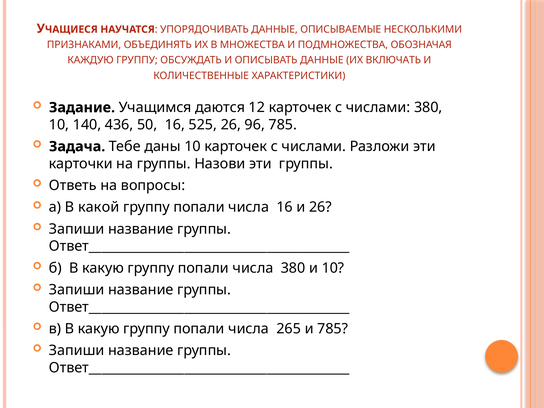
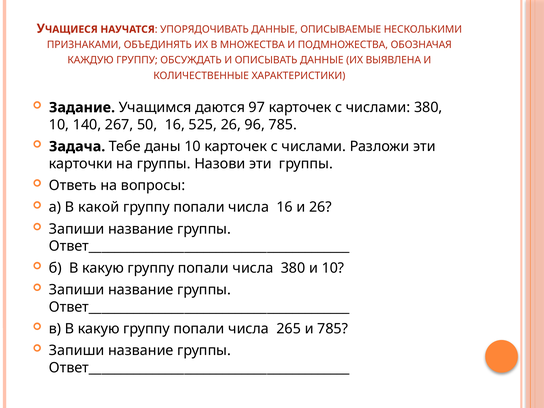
ВКЛЮЧАТЬ: ВКЛЮЧАТЬ -> ВЫЯВЛЕНА
12: 12 -> 97
436: 436 -> 267
